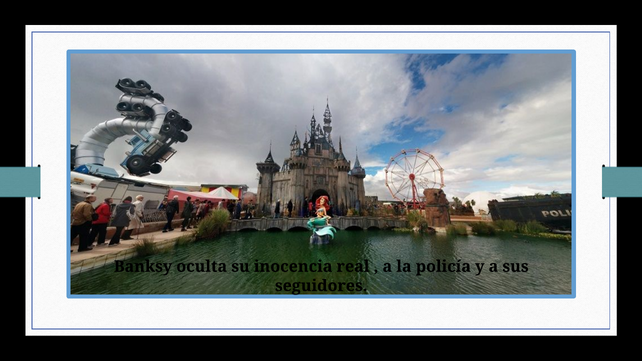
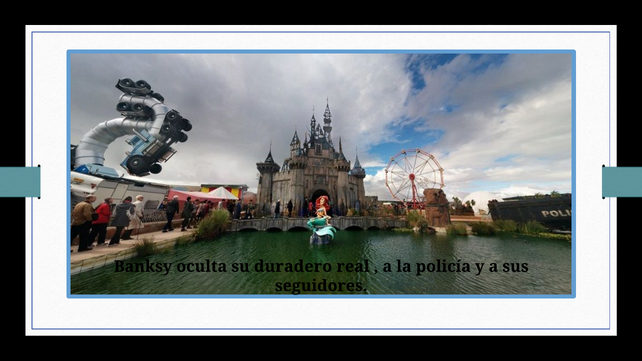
inocencia: inocencia -> duradero
